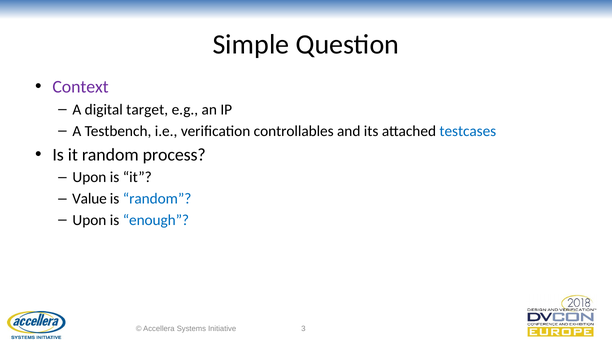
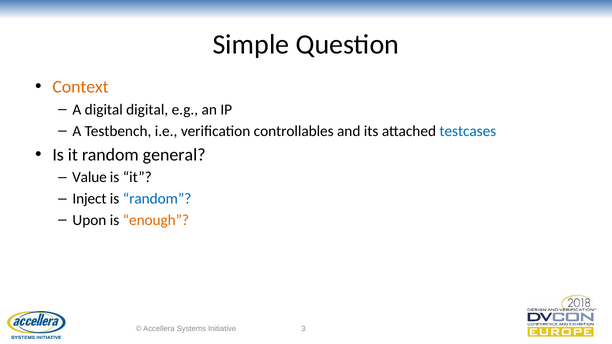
Context colour: purple -> orange
digital target: target -> digital
process: process -> general
Upon at (89, 178): Upon -> Value
Value: Value -> Inject
enough colour: blue -> orange
